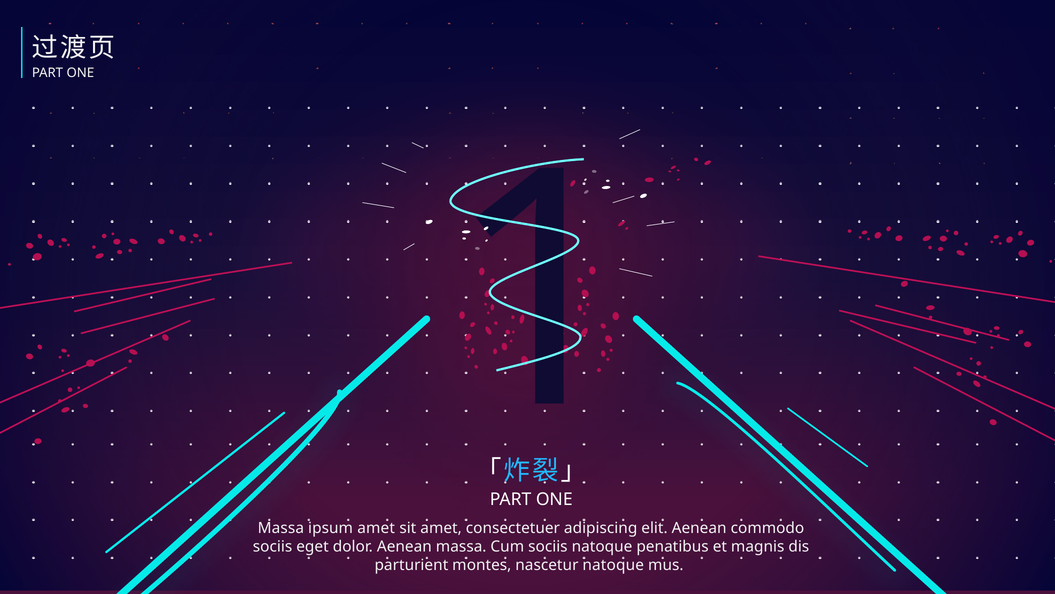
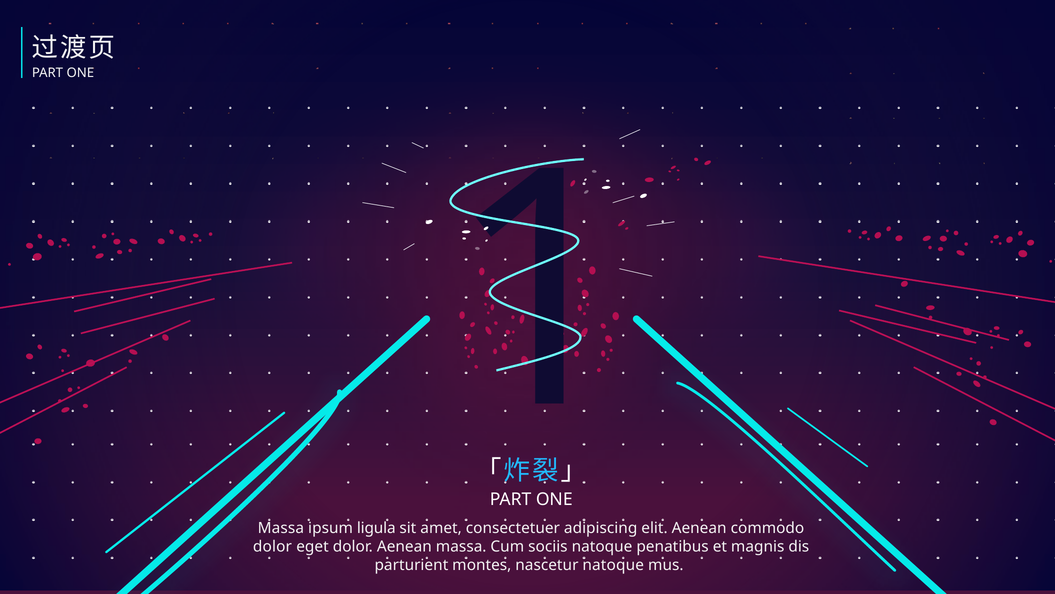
ipsum amet: amet -> ligula
sociis at (273, 546): sociis -> dolor
